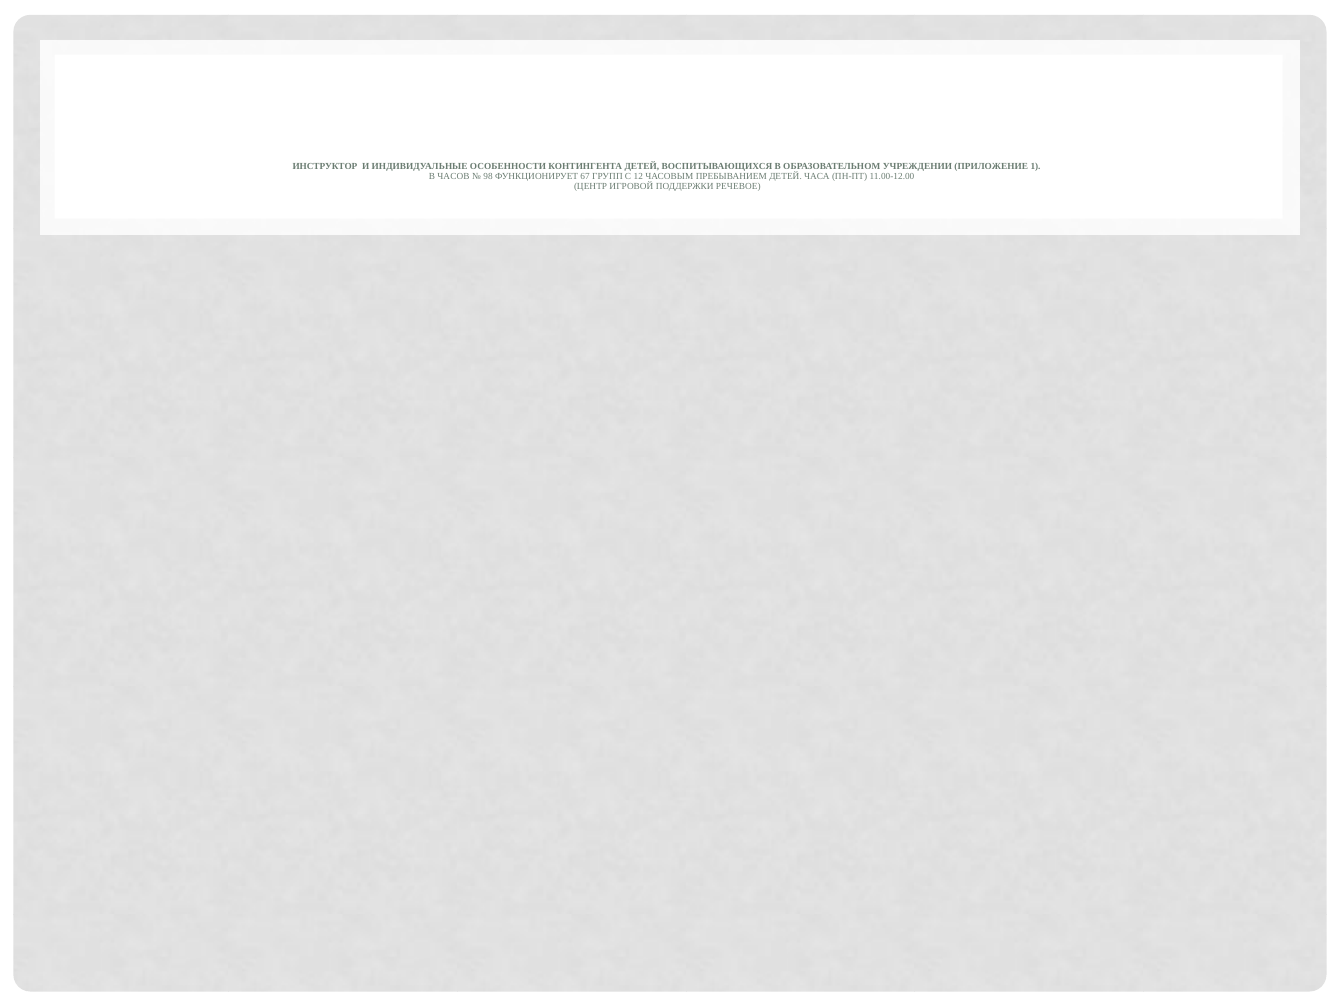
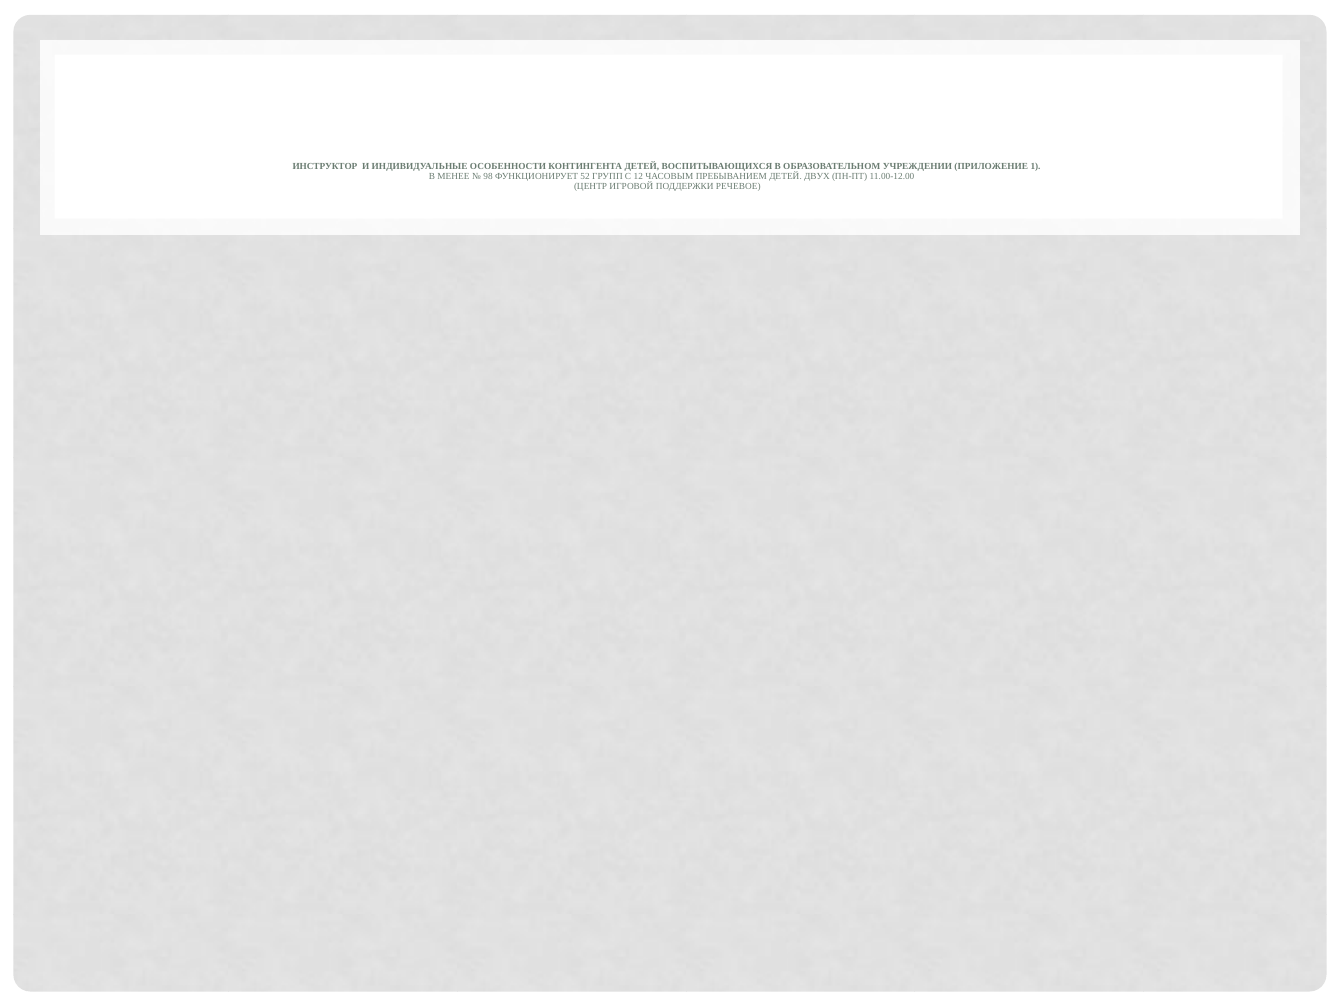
ЧАСОВ: ЧАСОВ -> МЕНЕЕ
67: 67 -> 52
ЧАСА: ЧАСА -> ДВУХ
